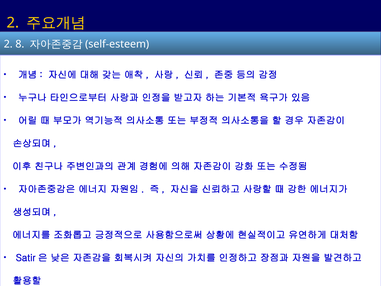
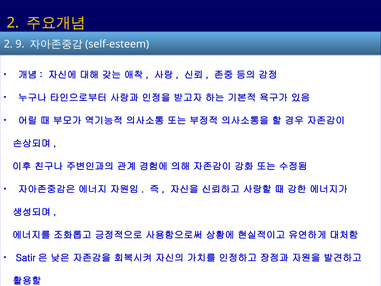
8: 8 -> 9
